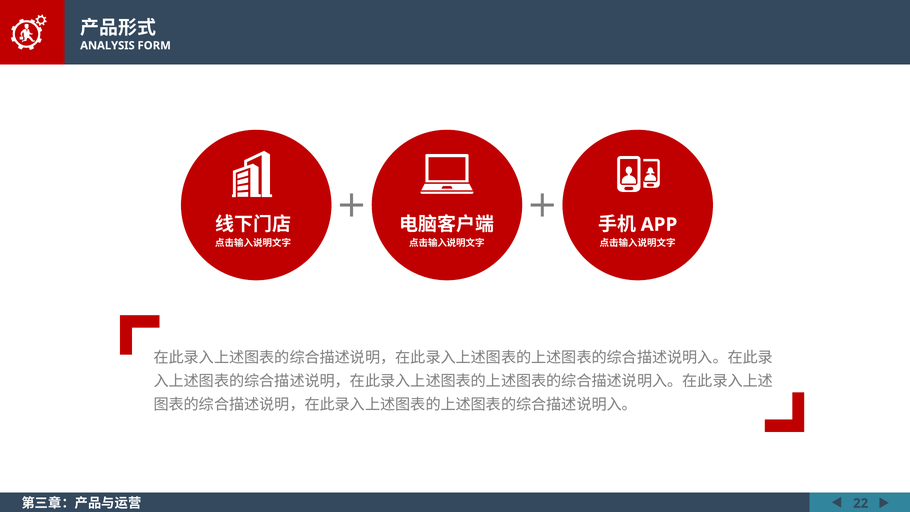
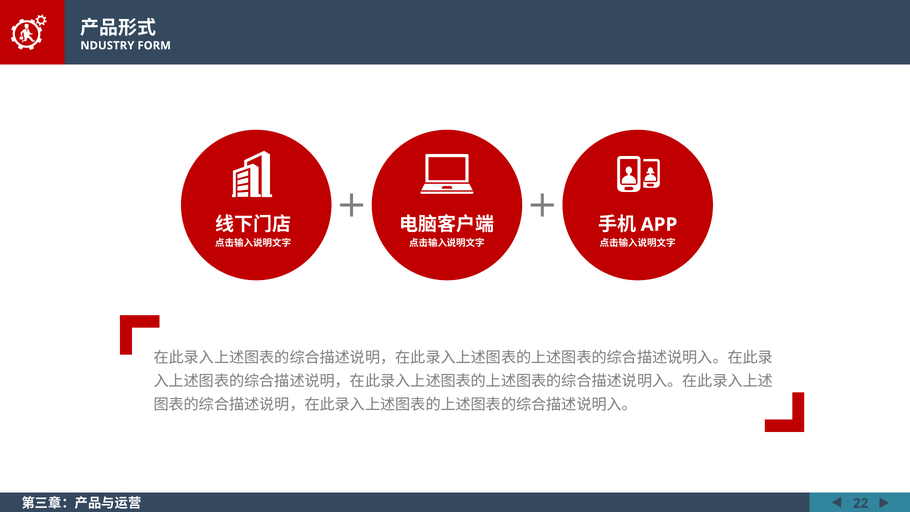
ANALYSIS: ANALYSIS -> NDUSTRY
